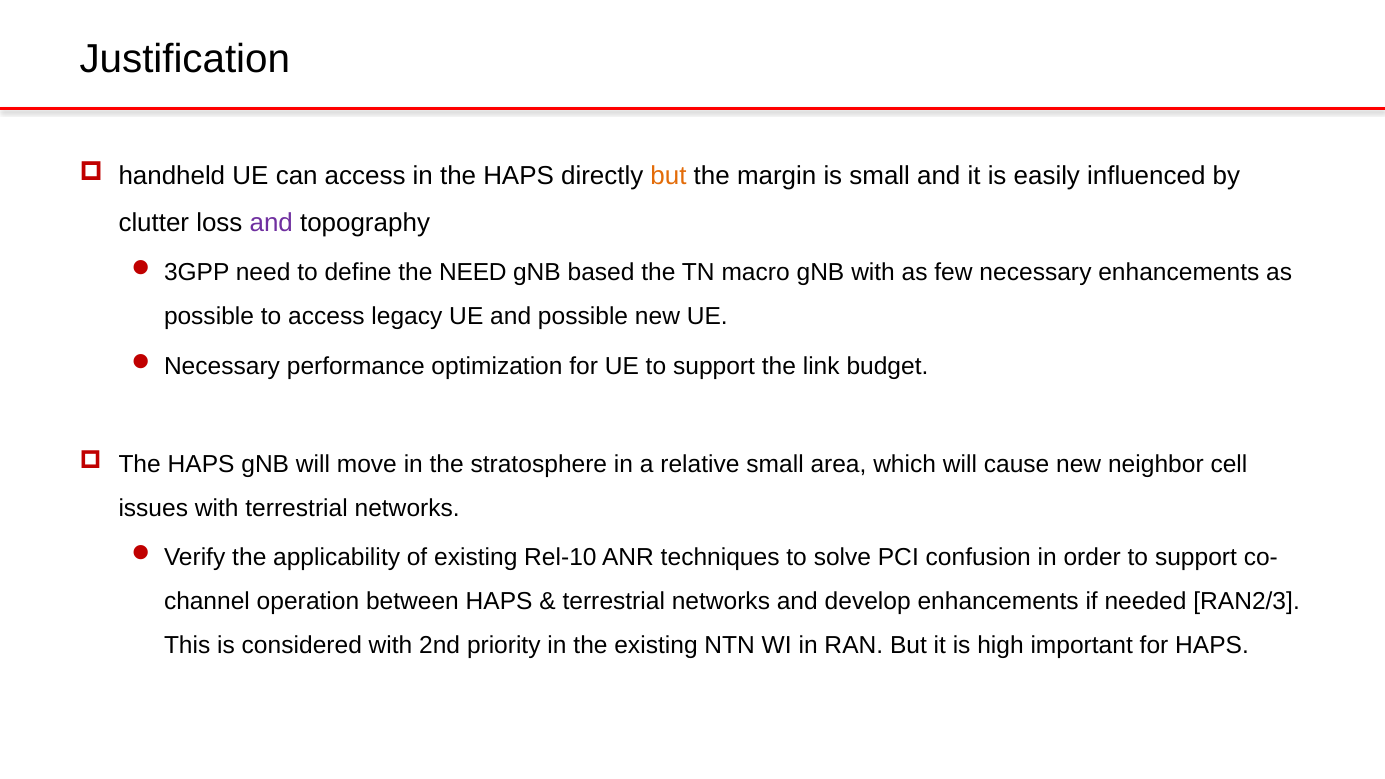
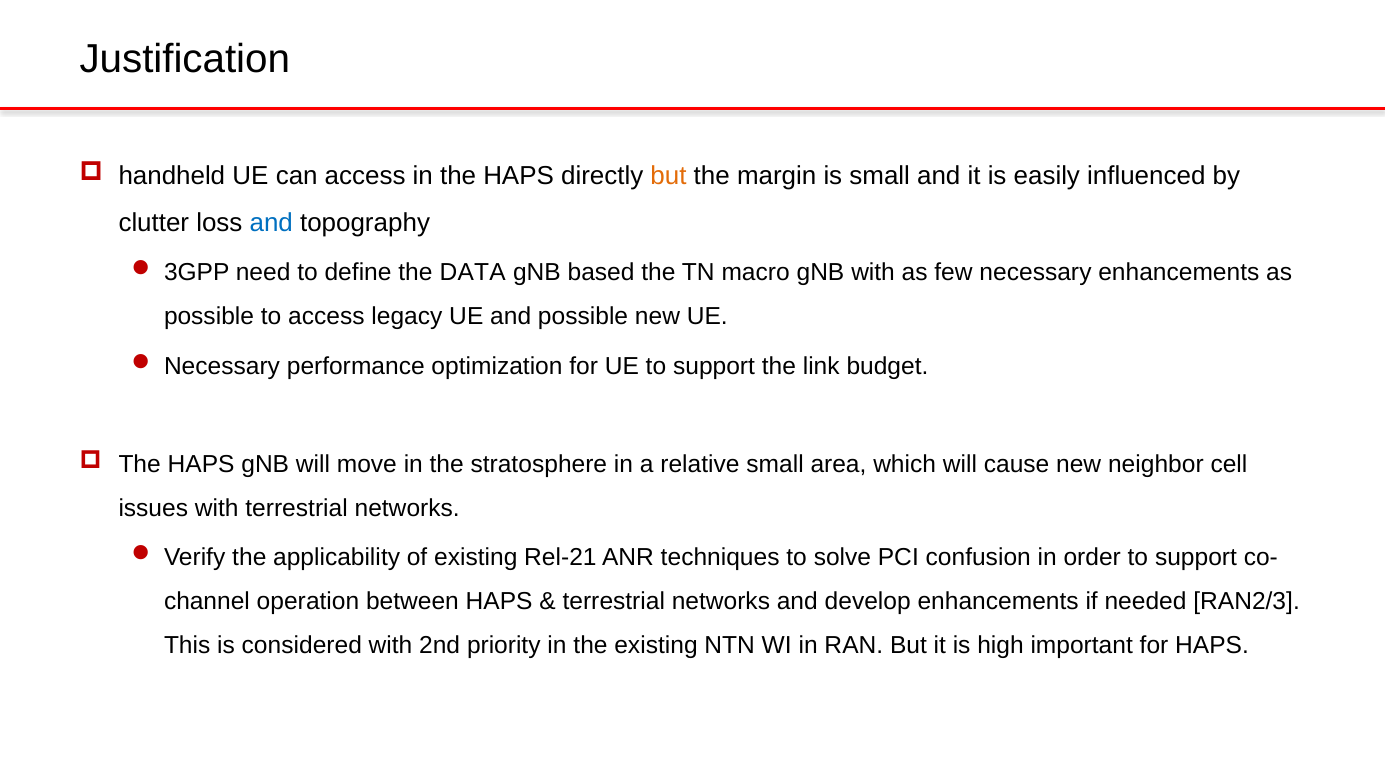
and at (271, 223) colour: purple -> blue
the NEED: NEED -> DATA
Rel-10: Rel-10 -> Rel-21
